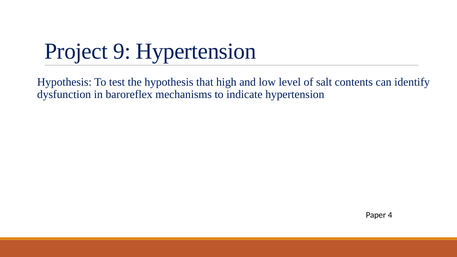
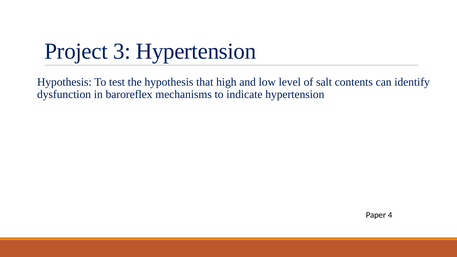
9: 9 -> 3
